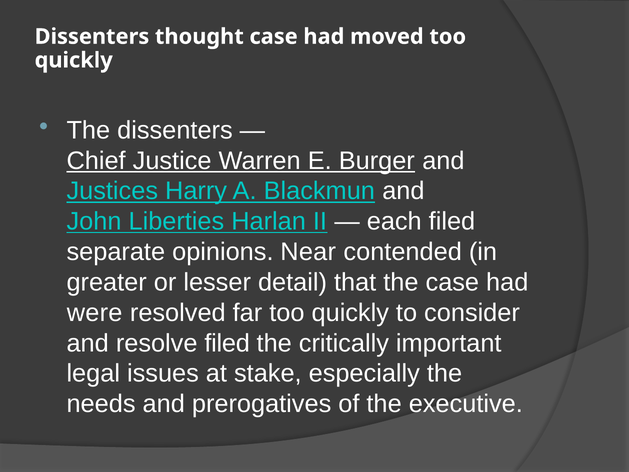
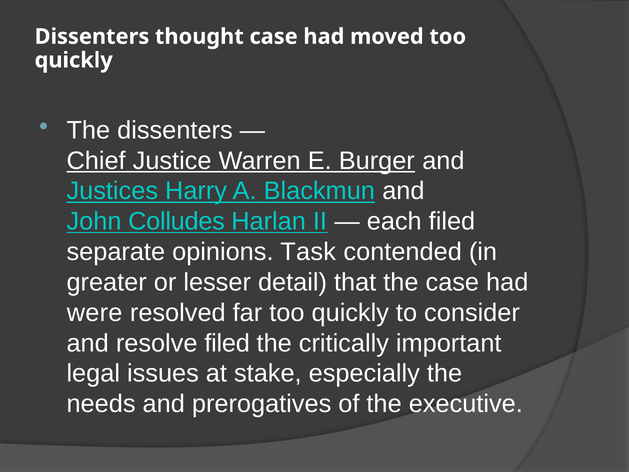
Liberties: Liberties -> Colludes
Near: Near -> Task
